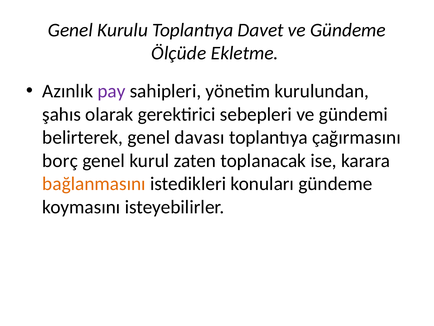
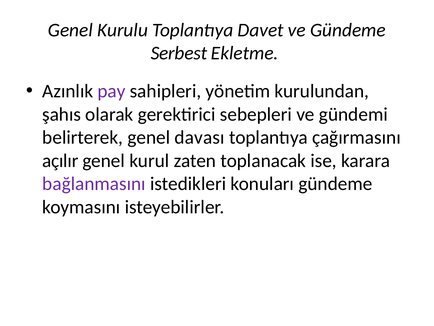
Ölçüde: Ölçüde -> Serbest
borç: borç -> açılır
bağlanmasını colour: orange -> purple
